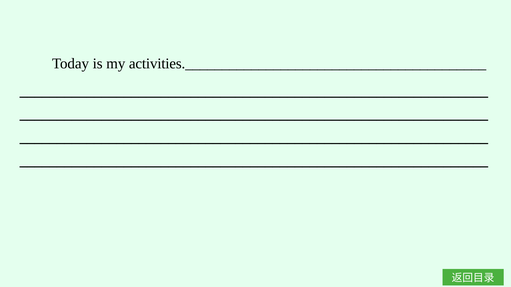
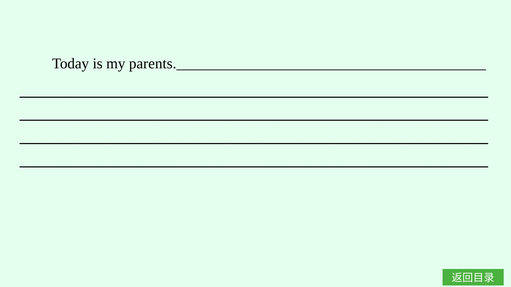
activities._________________________________________: activities._________________________________________ -> parents._________________________________________
